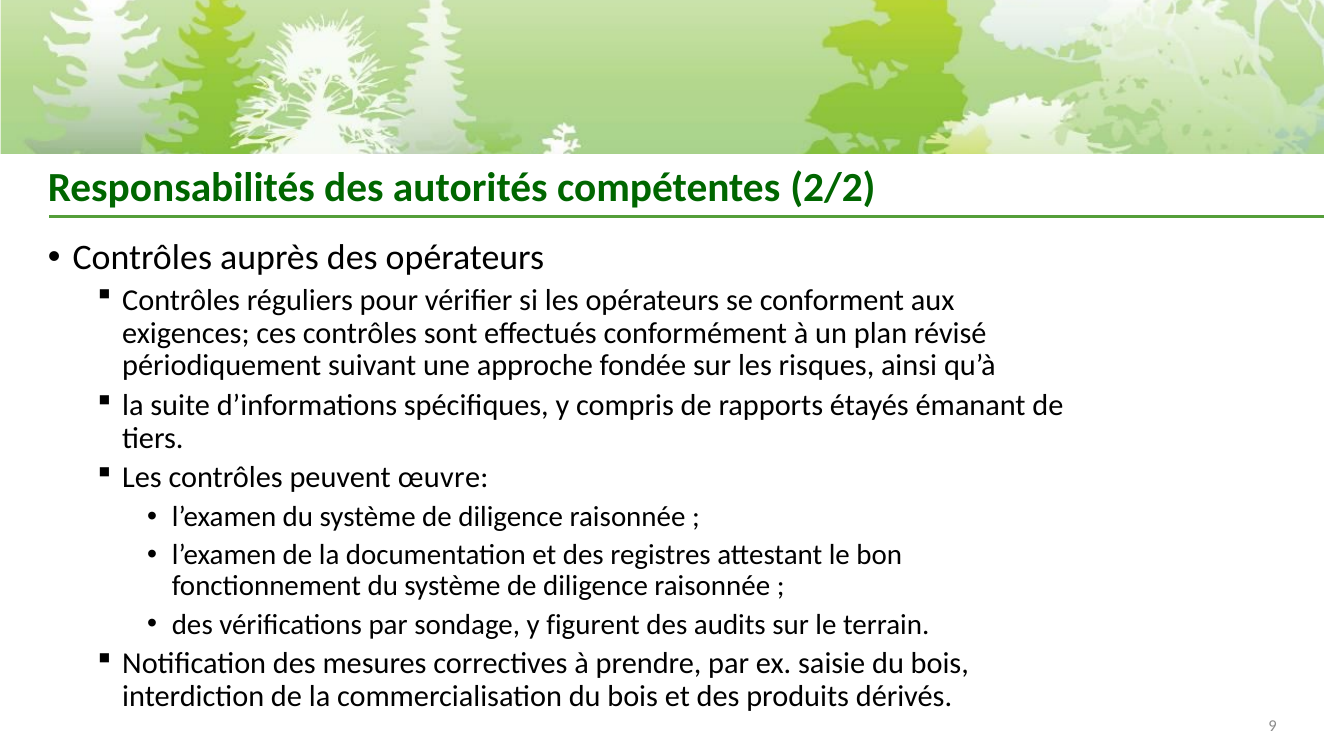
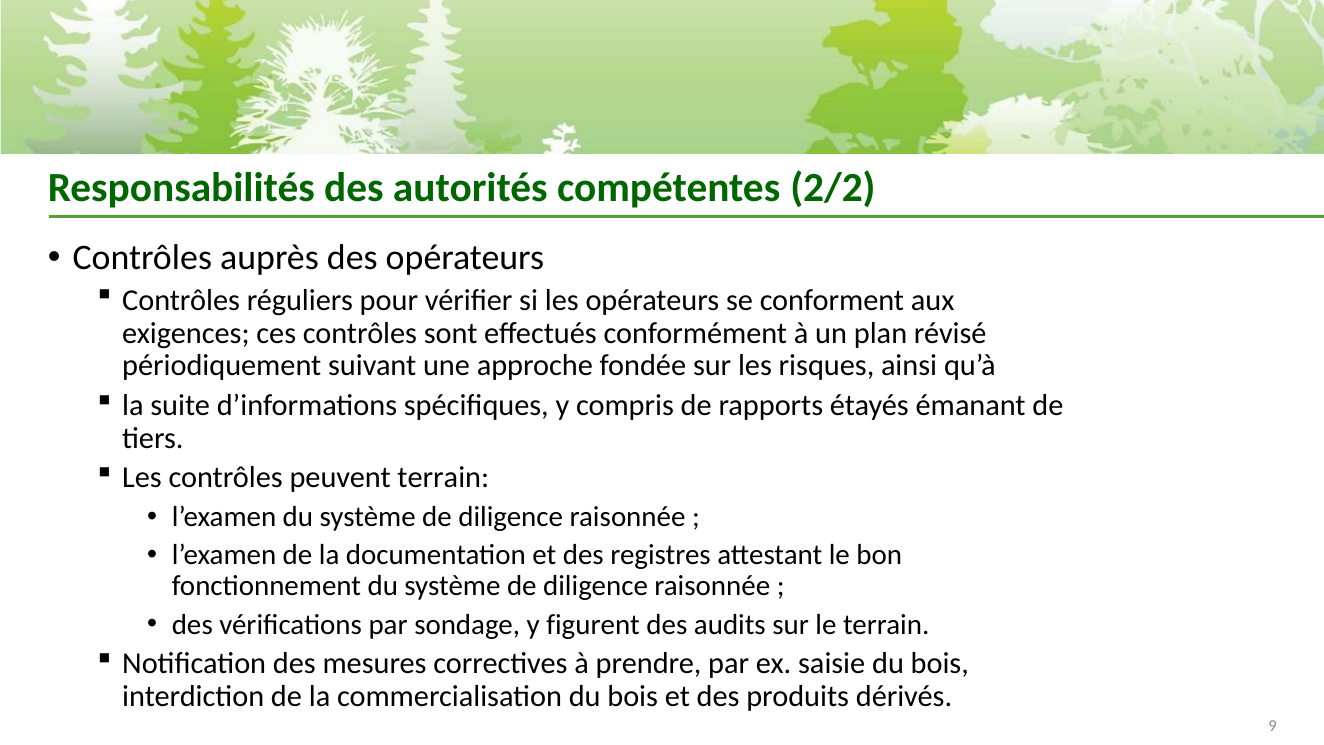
peuvent œuvre: œuvre -> terrain
